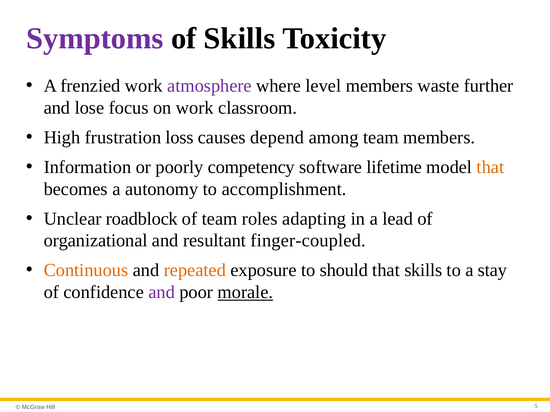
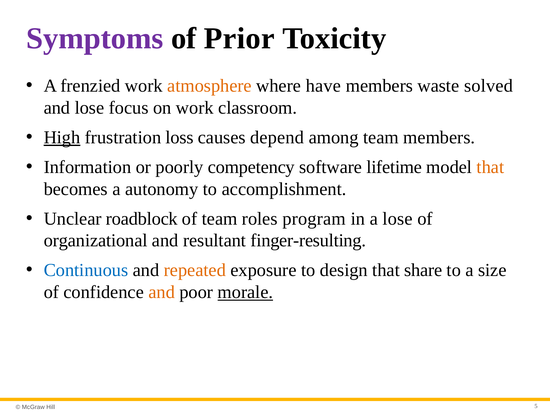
of Skills: Skills -> Prior
atmosphere colour: purple -> orange
level: level -> have
further: further -> solved
High underline: none -> present
adapting: adapting -> program
a lead: lead -> lose
finger-coupled: finger-coupled -> finger-resulting
Continuous colour: orange -> blue
should: should -> design
that skills: skills -> share
stay: stay -> size
and at (162, 293) colour: purple -> orange
